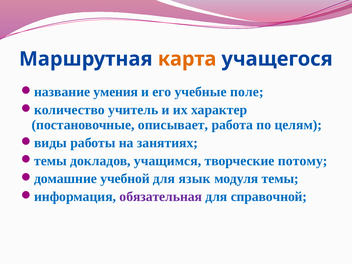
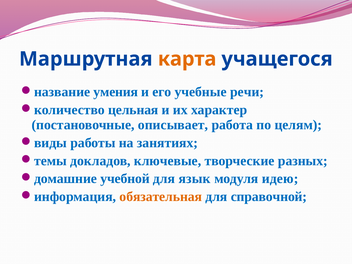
поле: поле -> речи
учитель: учитель -> цельная
учащимся: учащимся -> ключевые
потому: потому -> разных
темы: темы -> идею
обязательная colour: purple -> orange
